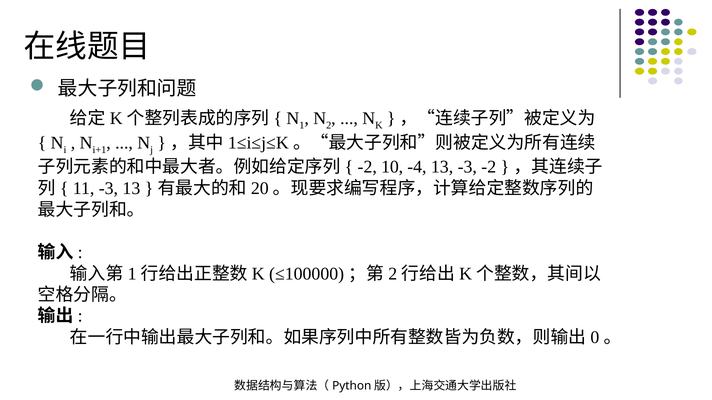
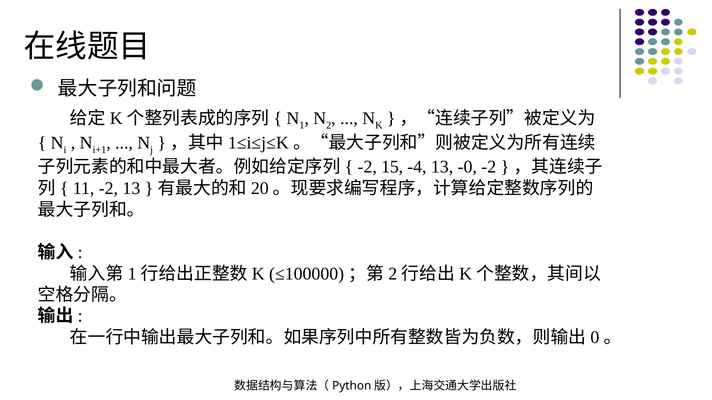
10: 10 -> 15
13 -3: -3 -> -0
11 -3: -3 -> -2
